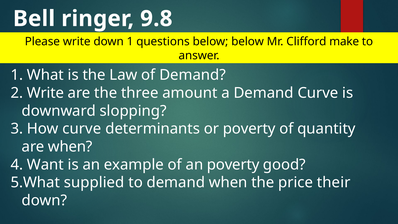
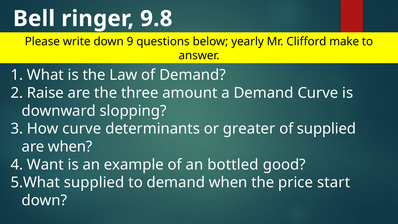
down 1: 1 -> 9
below below: below -> yearly
Write at (45, 93): Write -> Raise
or poverty: poverty -> greater
of quantity: quantity -> supplied
an poverty: poverty -> bottled
their: their -> start
